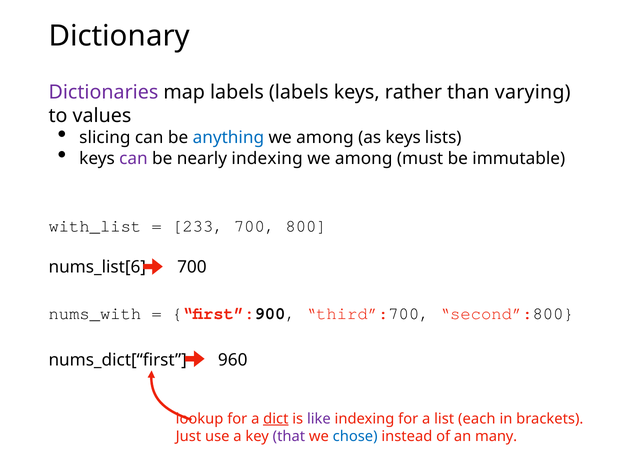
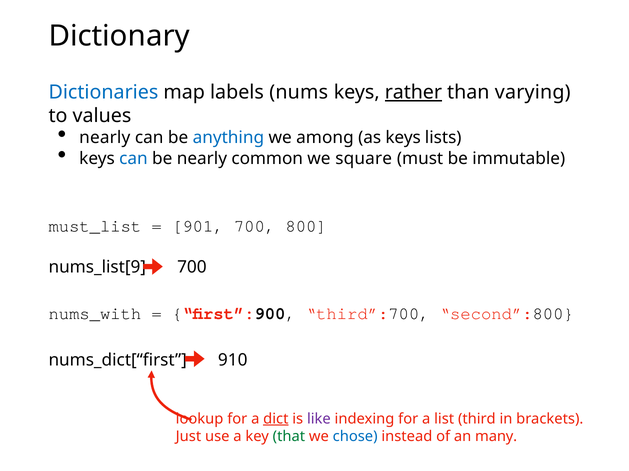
Dictionaries colour: purple -> blue
labels labels: labels -> nums
rather underline: none -> present
slicing at (105, 138): slicing -> nearly
can at (133, 159) colour: purple -> blue
nearly indexing: indexing -> common
among at (364, 159): among -> square
with_list: with_list -> must_list
233: 233 -> 901
nums_list[6: nums_list[6 -> nums_list[9
960: 960 -> 910
each: each -> third
that colour: purple -> green
